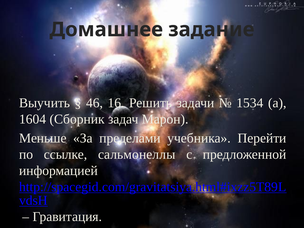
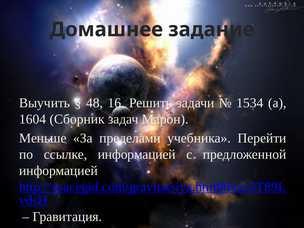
46: 46 -> 48
ссылке сальмонеллы: сальмонеллы -> информацией
